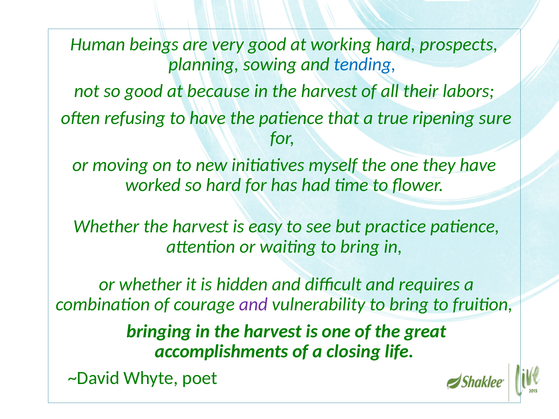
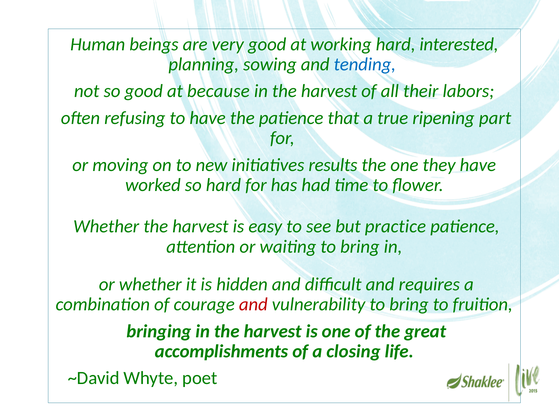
prospects: prospects -> interested
sure: sure -> part
myself: myself -> results
and at (253, 305) colour: purple -> red
